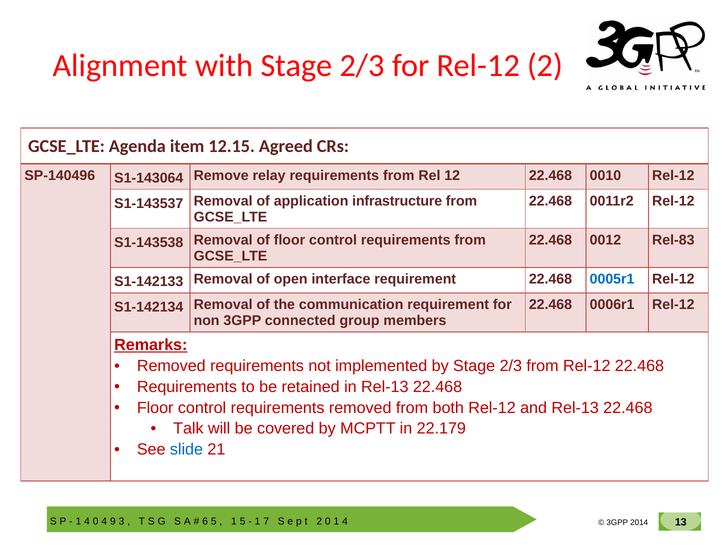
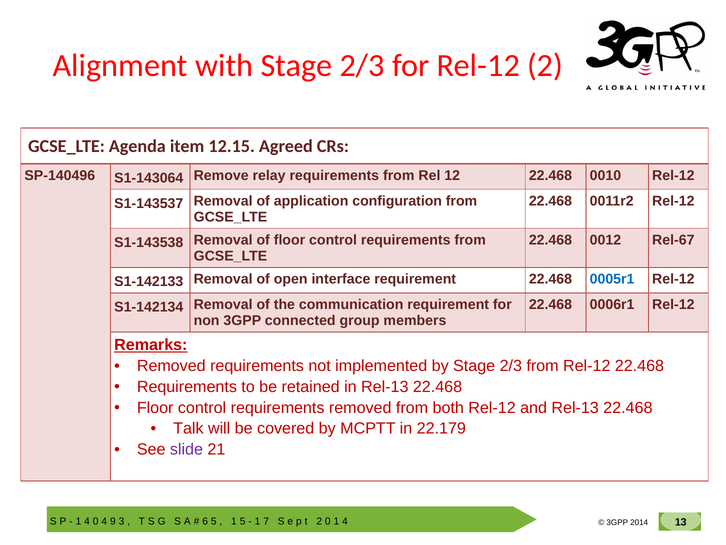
infrastructure: infrastructure -> configuration
Rel-83: Rel-83 -> Rel-67
slide colour: blue -> purple
